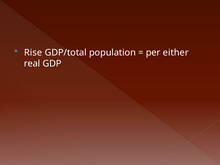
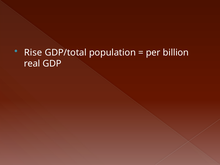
either: either -> billion
